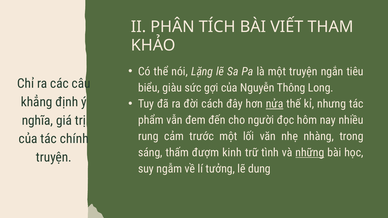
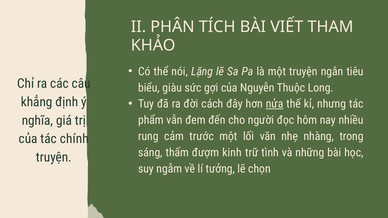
Thông: Thông -> Thuộc
những underline: present -> none
dung: dung -> chọn
